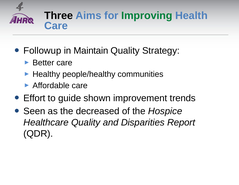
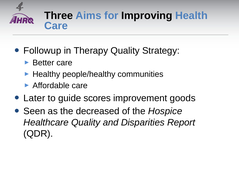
Improving colour: green -> black
Maintain: Maintain -> Therapy
Effort: Effort -> Later
shown: shown -> scores
trends: trends -> goods
